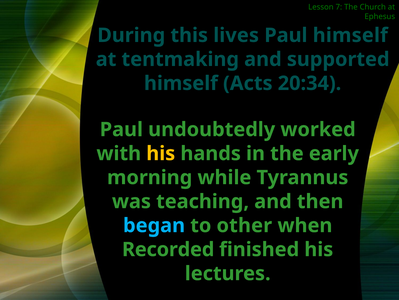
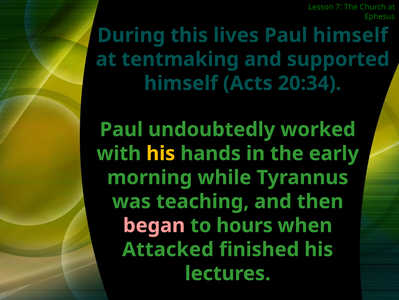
began colour: light blue -> pink
other: other -> hours
Recorded: Recorded -> Attacked
